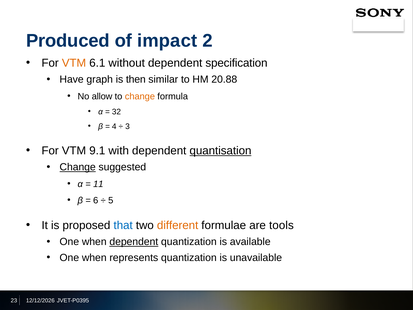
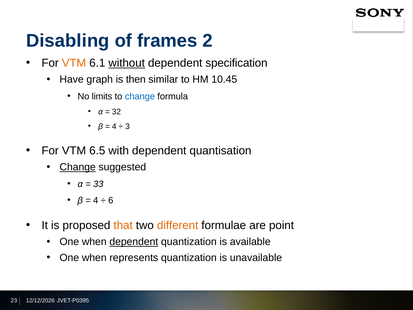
Produced: Produced -> Disabling
impact: impact -> frames
without underline: none -> present
20.88: 20.88 -> 10.45
allow: allow -> limits
change at (140, 96) colour: orange -> blue
9.1: 9.1 -> 6.5
quantisation underline: present -> none
11: 11 -> 33
6 at (96, 200): 6 -> 4
5: 5 -> 6
that colour: blue -> orange
tools: tools -> point
